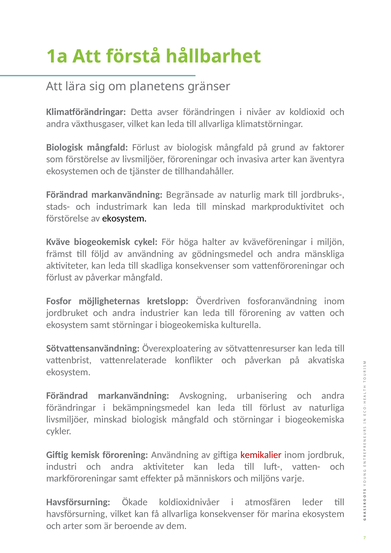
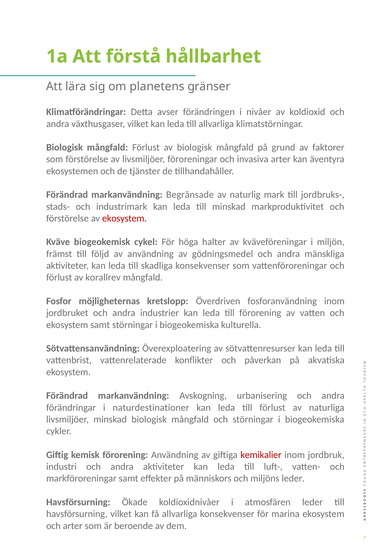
ekosystem at (124, 218) colour: black -> red
påverkar: påverkar -> korallrev
bekämpningsmedel: bekämpningsmedel -> naturdestinationer
miljöns varje: varje -> leder
